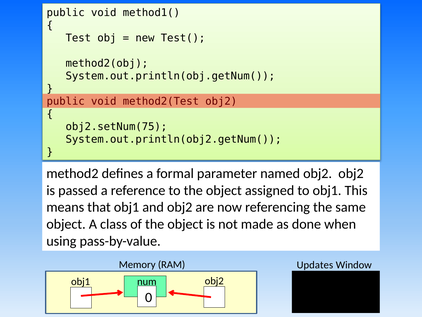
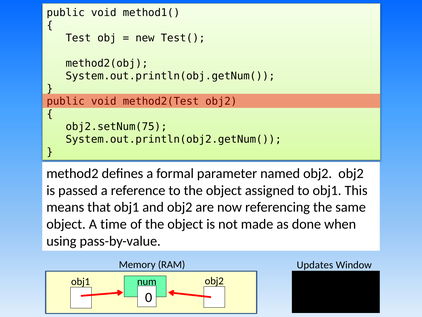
class: class -> time
